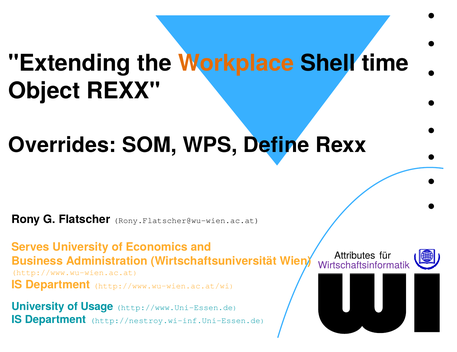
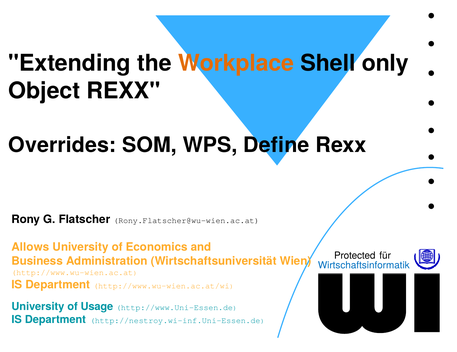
time: time -> only
Serves: Serves -> Allows
Attributes: Attributes -> Protected
Wirtschaftsinformatik colour: purple -> blue
